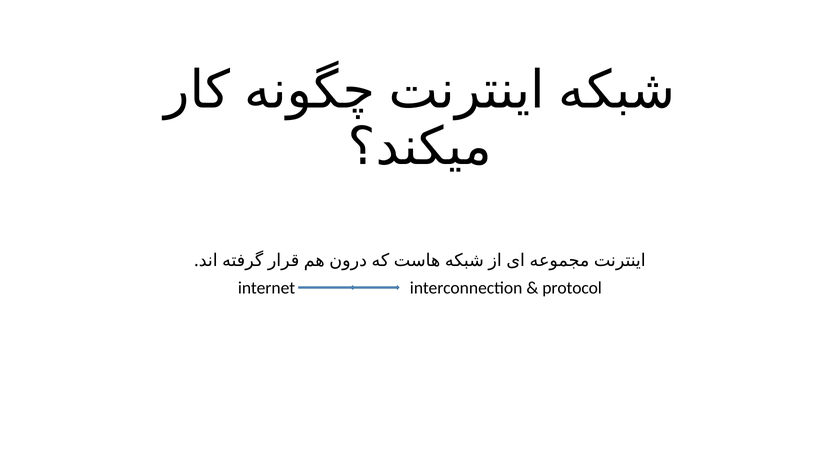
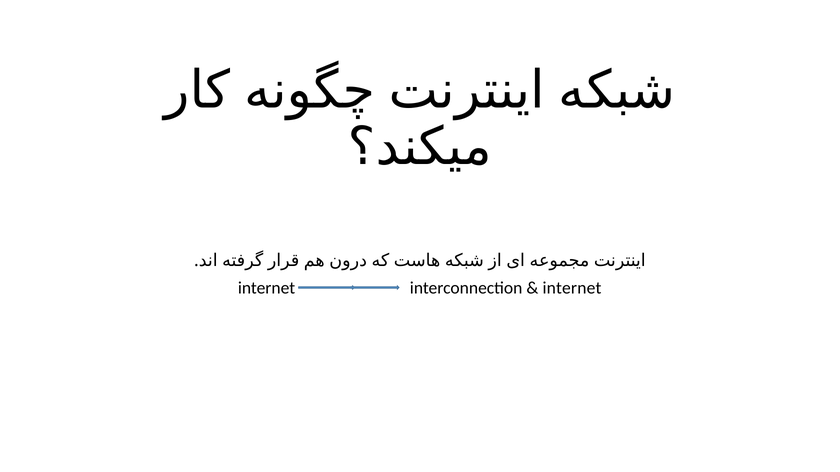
protocol at (572, 288): protocol -> internet
